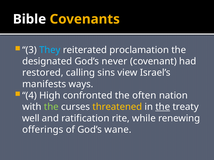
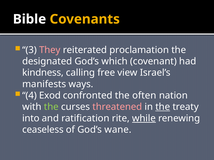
They colour: light blue -> pink
never: never -> which
restored: restored -> kindness
sins: sins -> free
High: High -> Exod
threatened colour: yellow -> pink
well: well -> into
while underline: none -> present
offerings: offerings -> ceaseless
